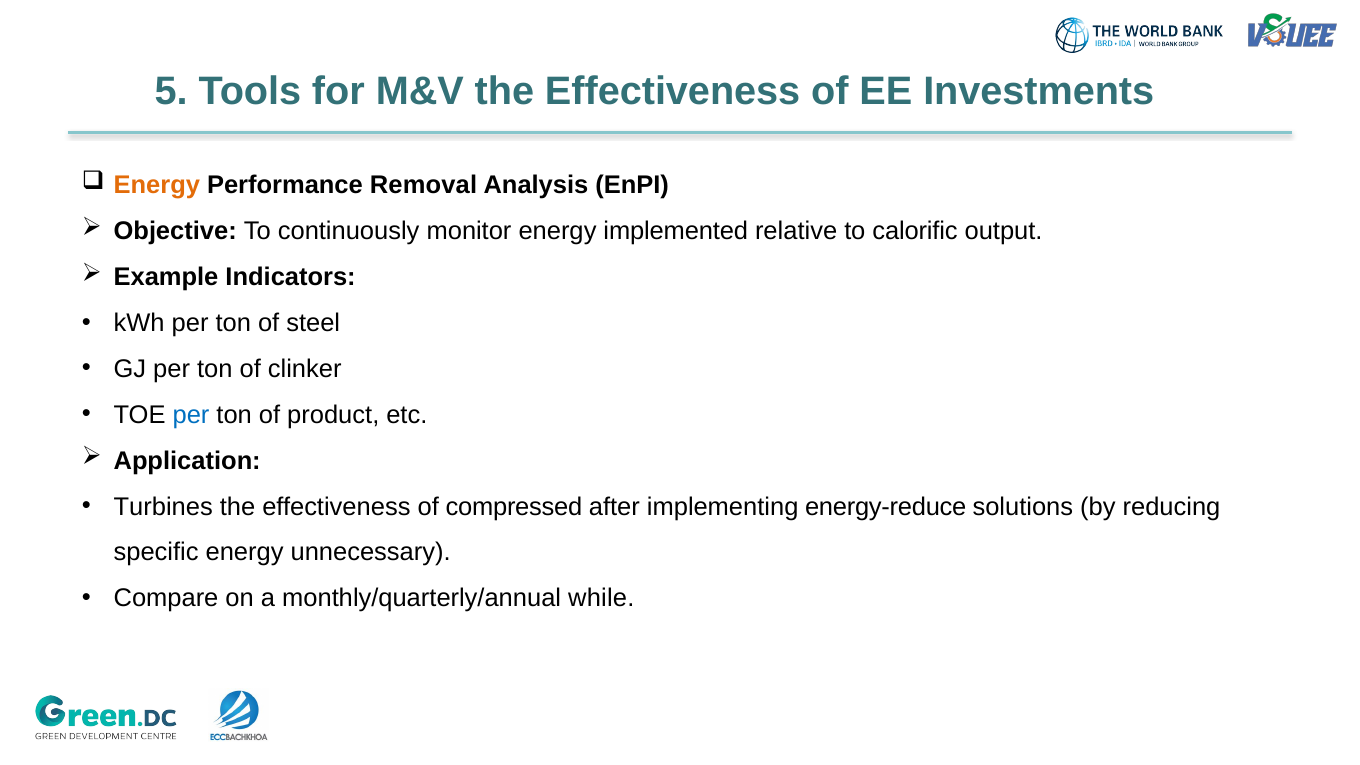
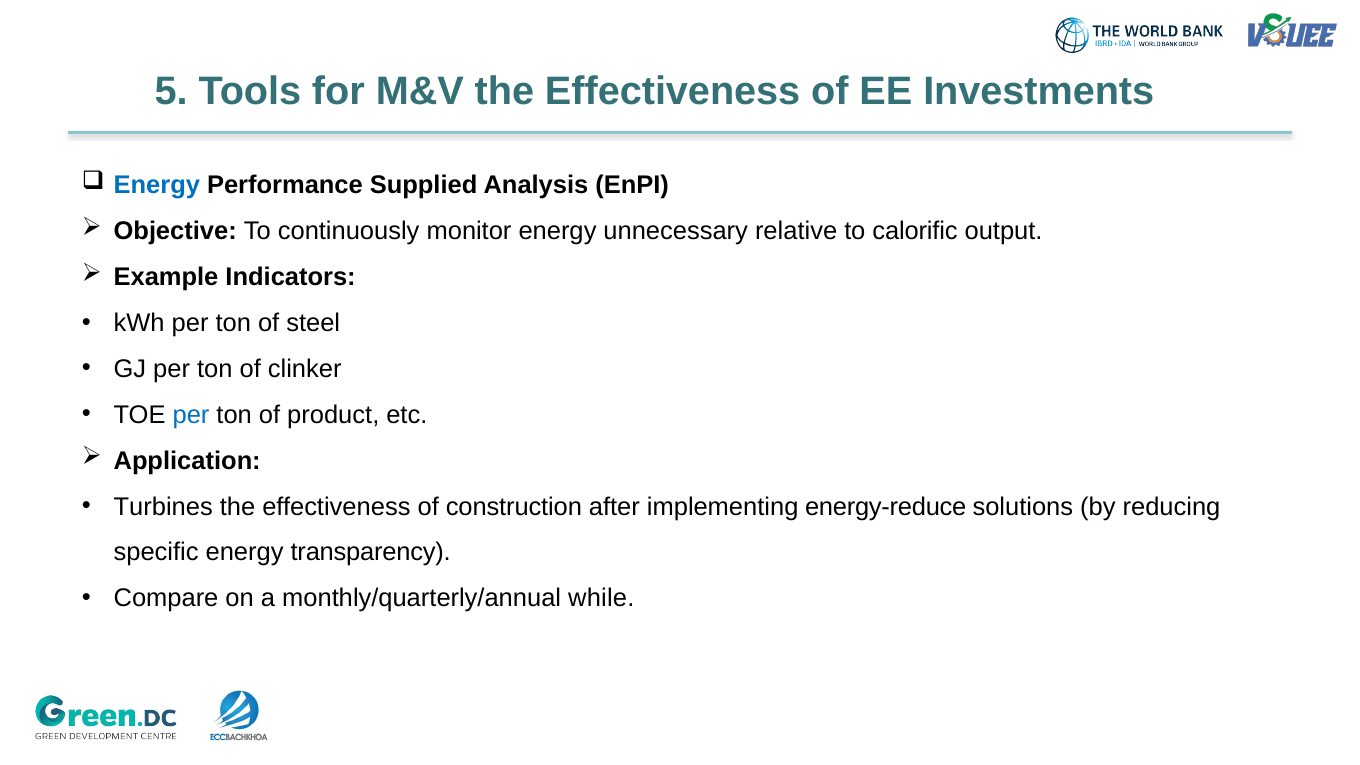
Energy at (157, 185) colour: orange -> blue
Removal: Removal -> Supplied
implemented: implemented -> unnecessary
compressed: compressed -> construction
unnecessary: unnecessary -> transparency
